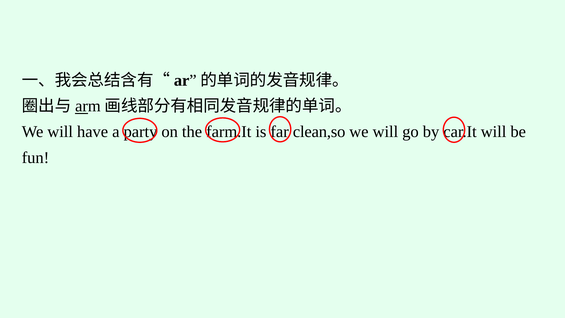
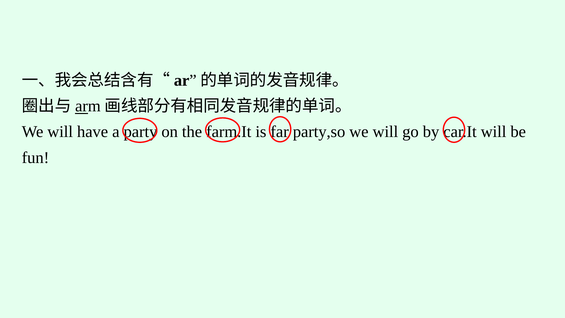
clean,so: clean,so -> party,so
